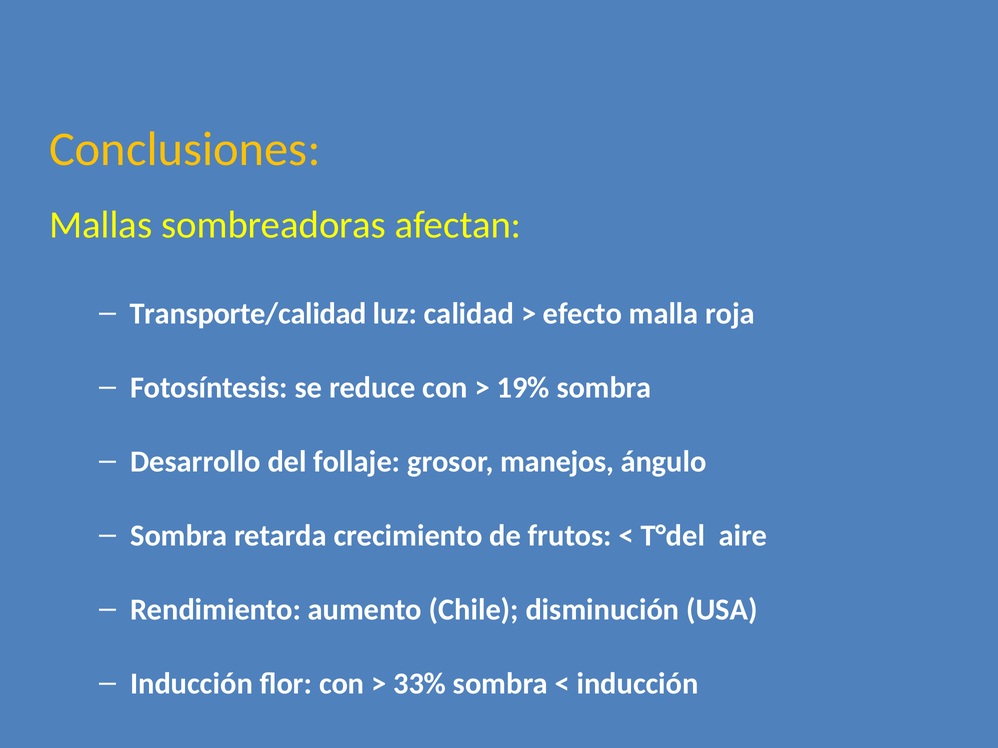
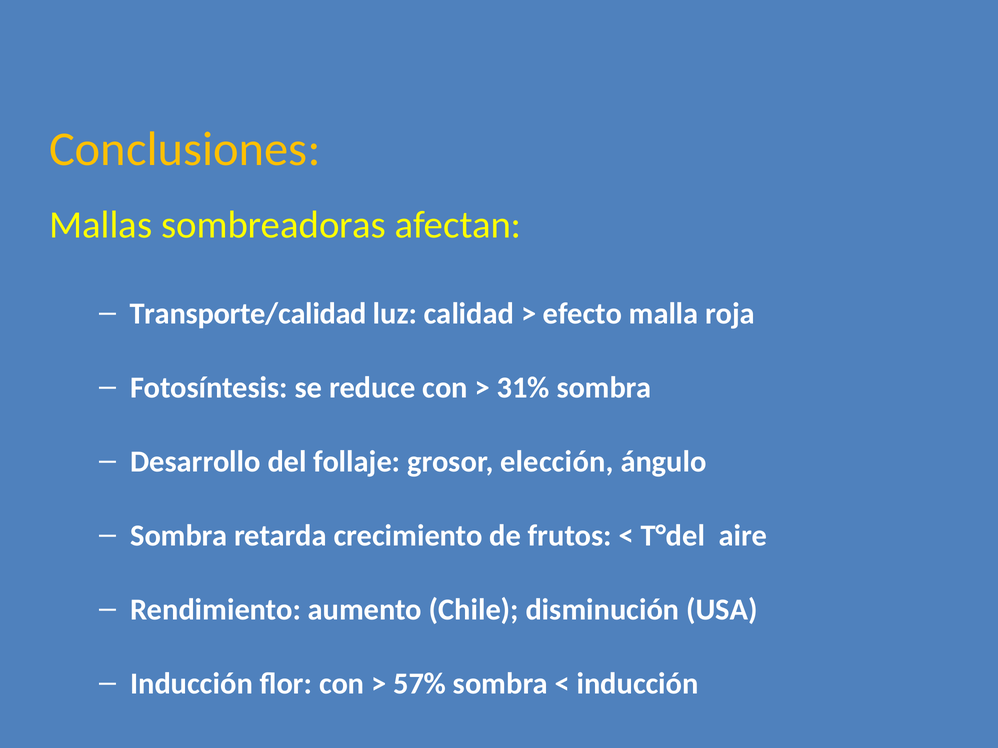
19%: 19% -> 31%
manejos: manejos -> elección
33%: 33% -> 57%
